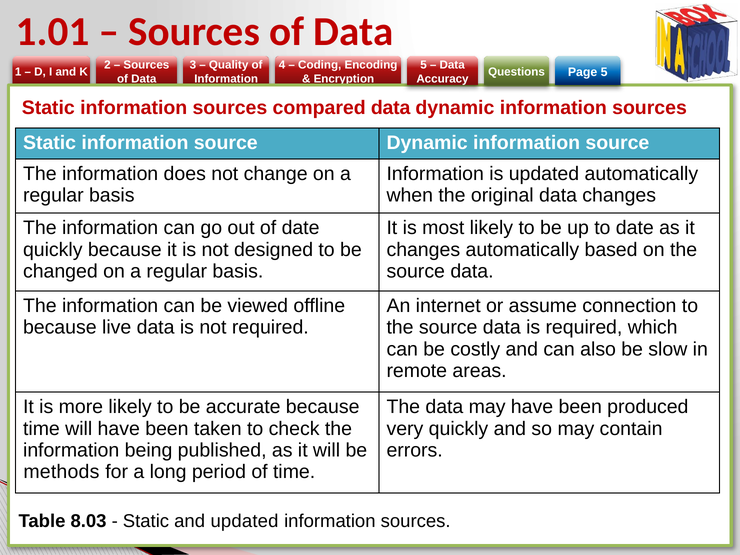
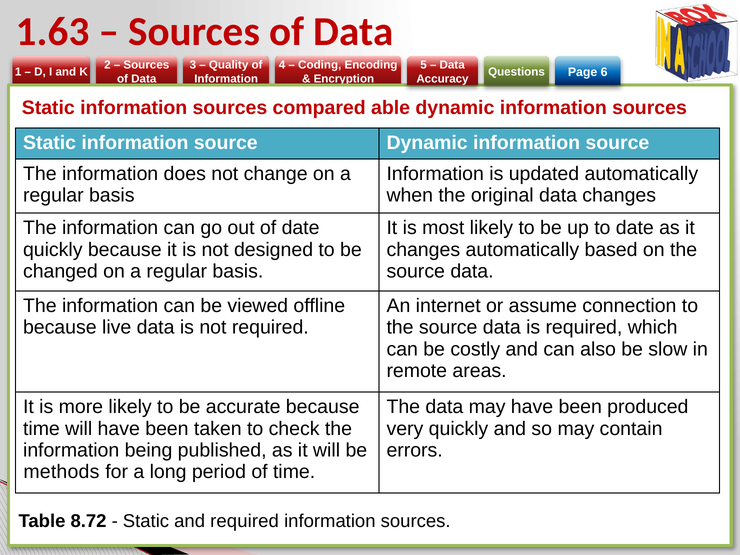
1.01: 1.01 -> 1.63
Page 5: 5 -> 6
compared data: data -> able
8.03: 8.03 -> 8.72
and updated: updated -> required
